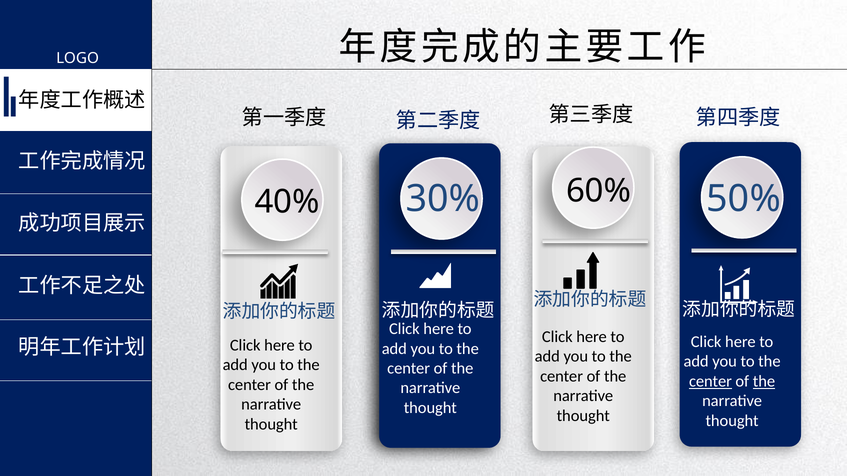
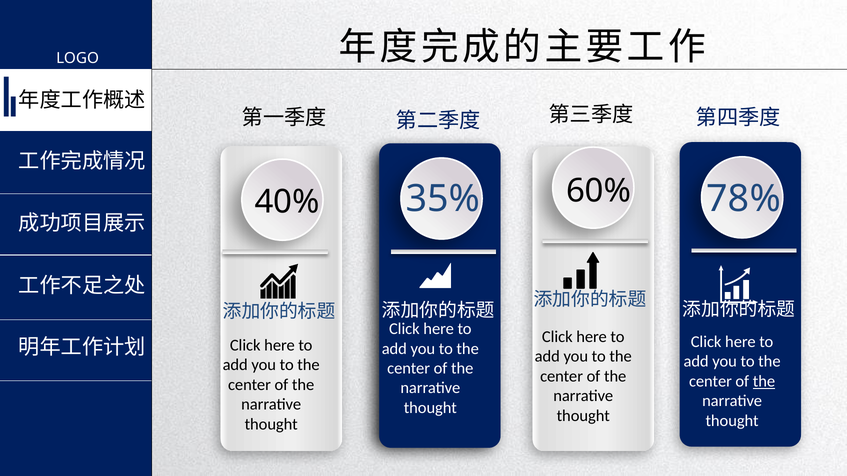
30%: 30% -> 35%
50%: 50% -> 78%
center at (710, 382) underline: present -> none
